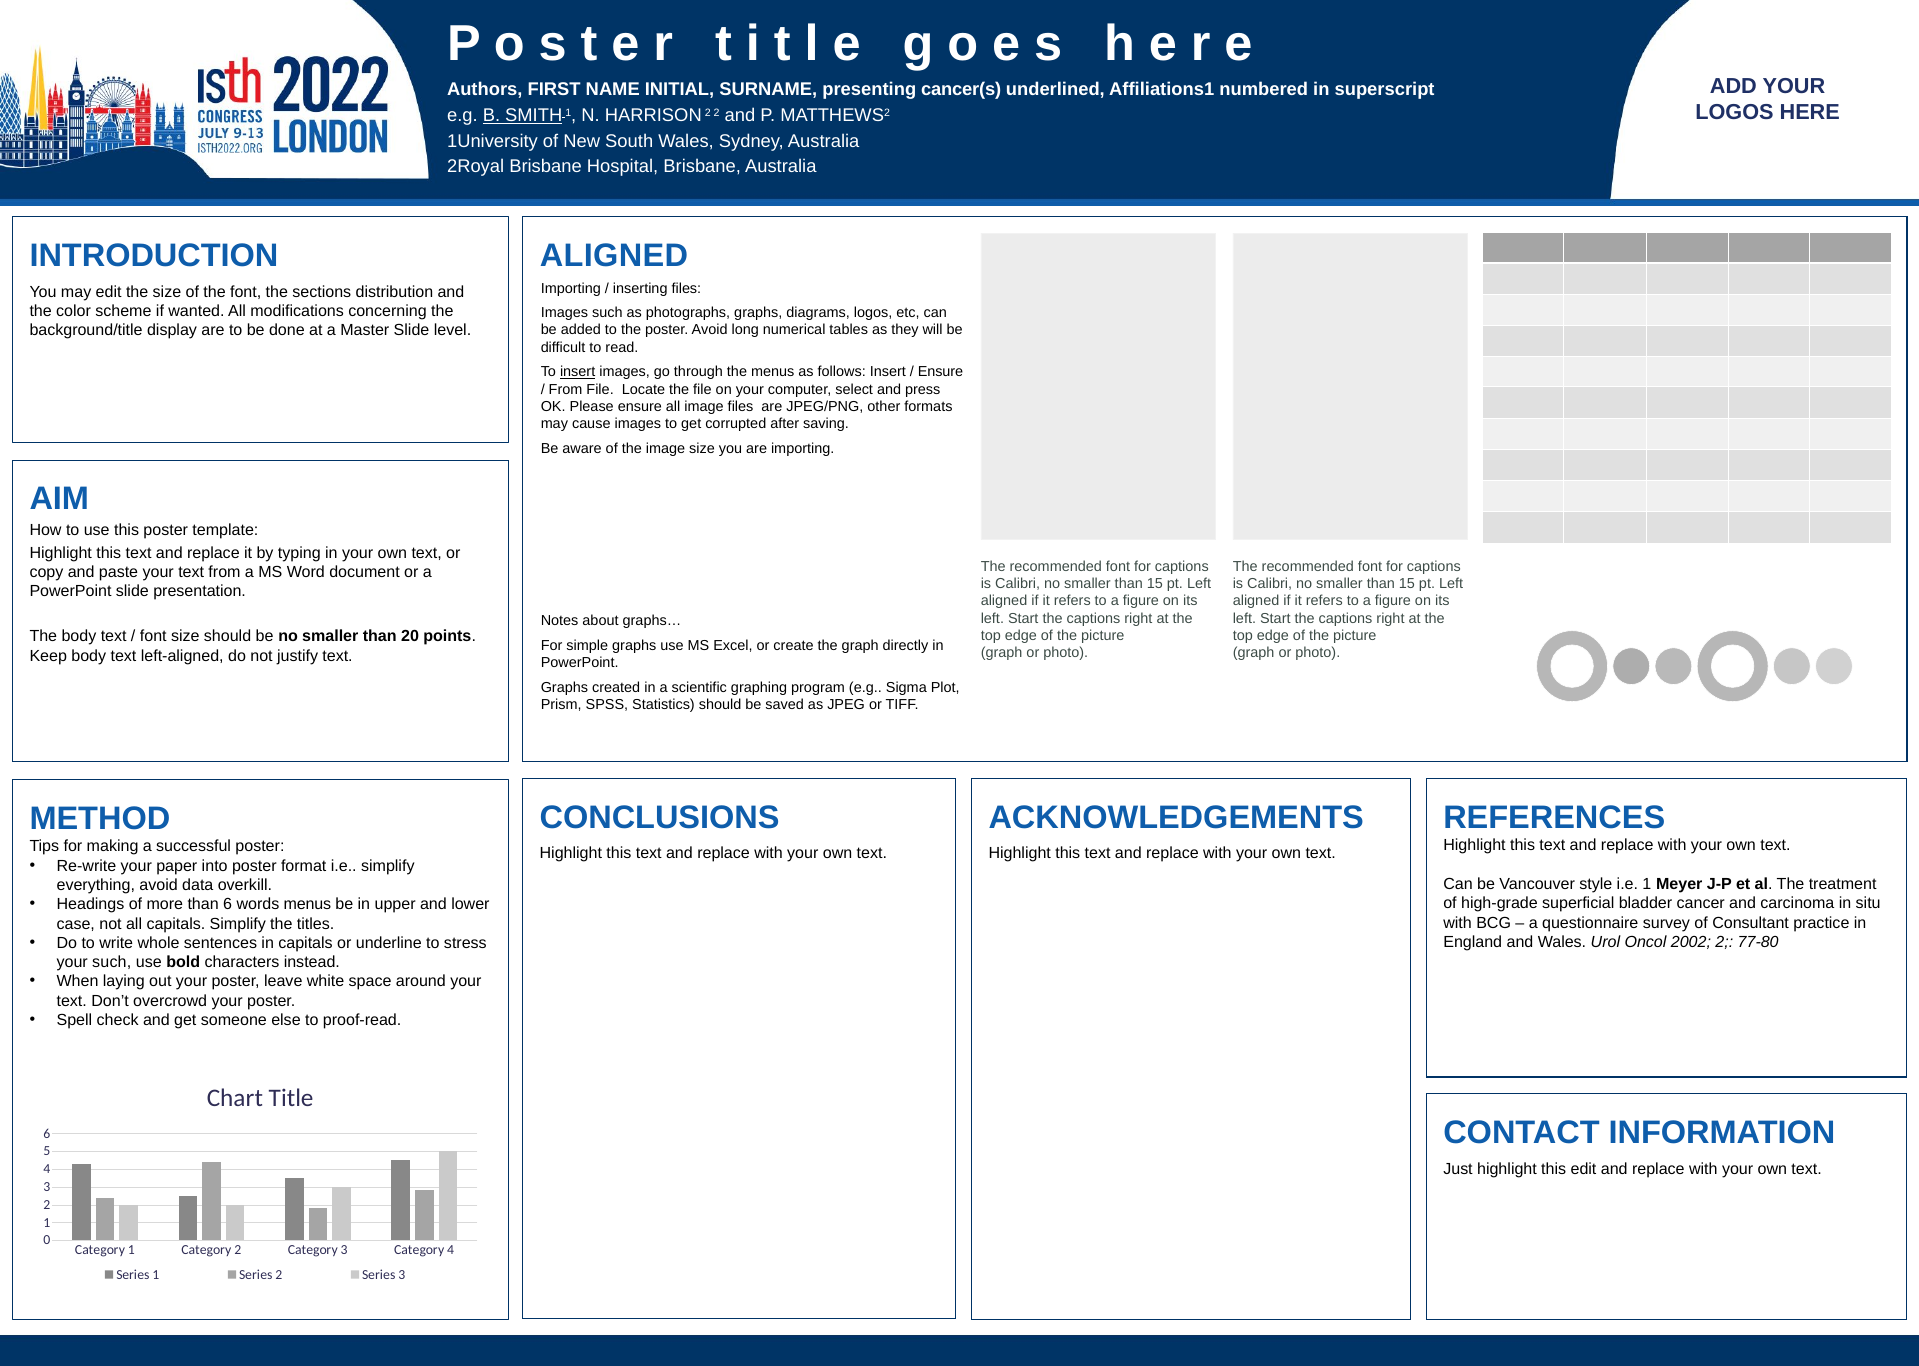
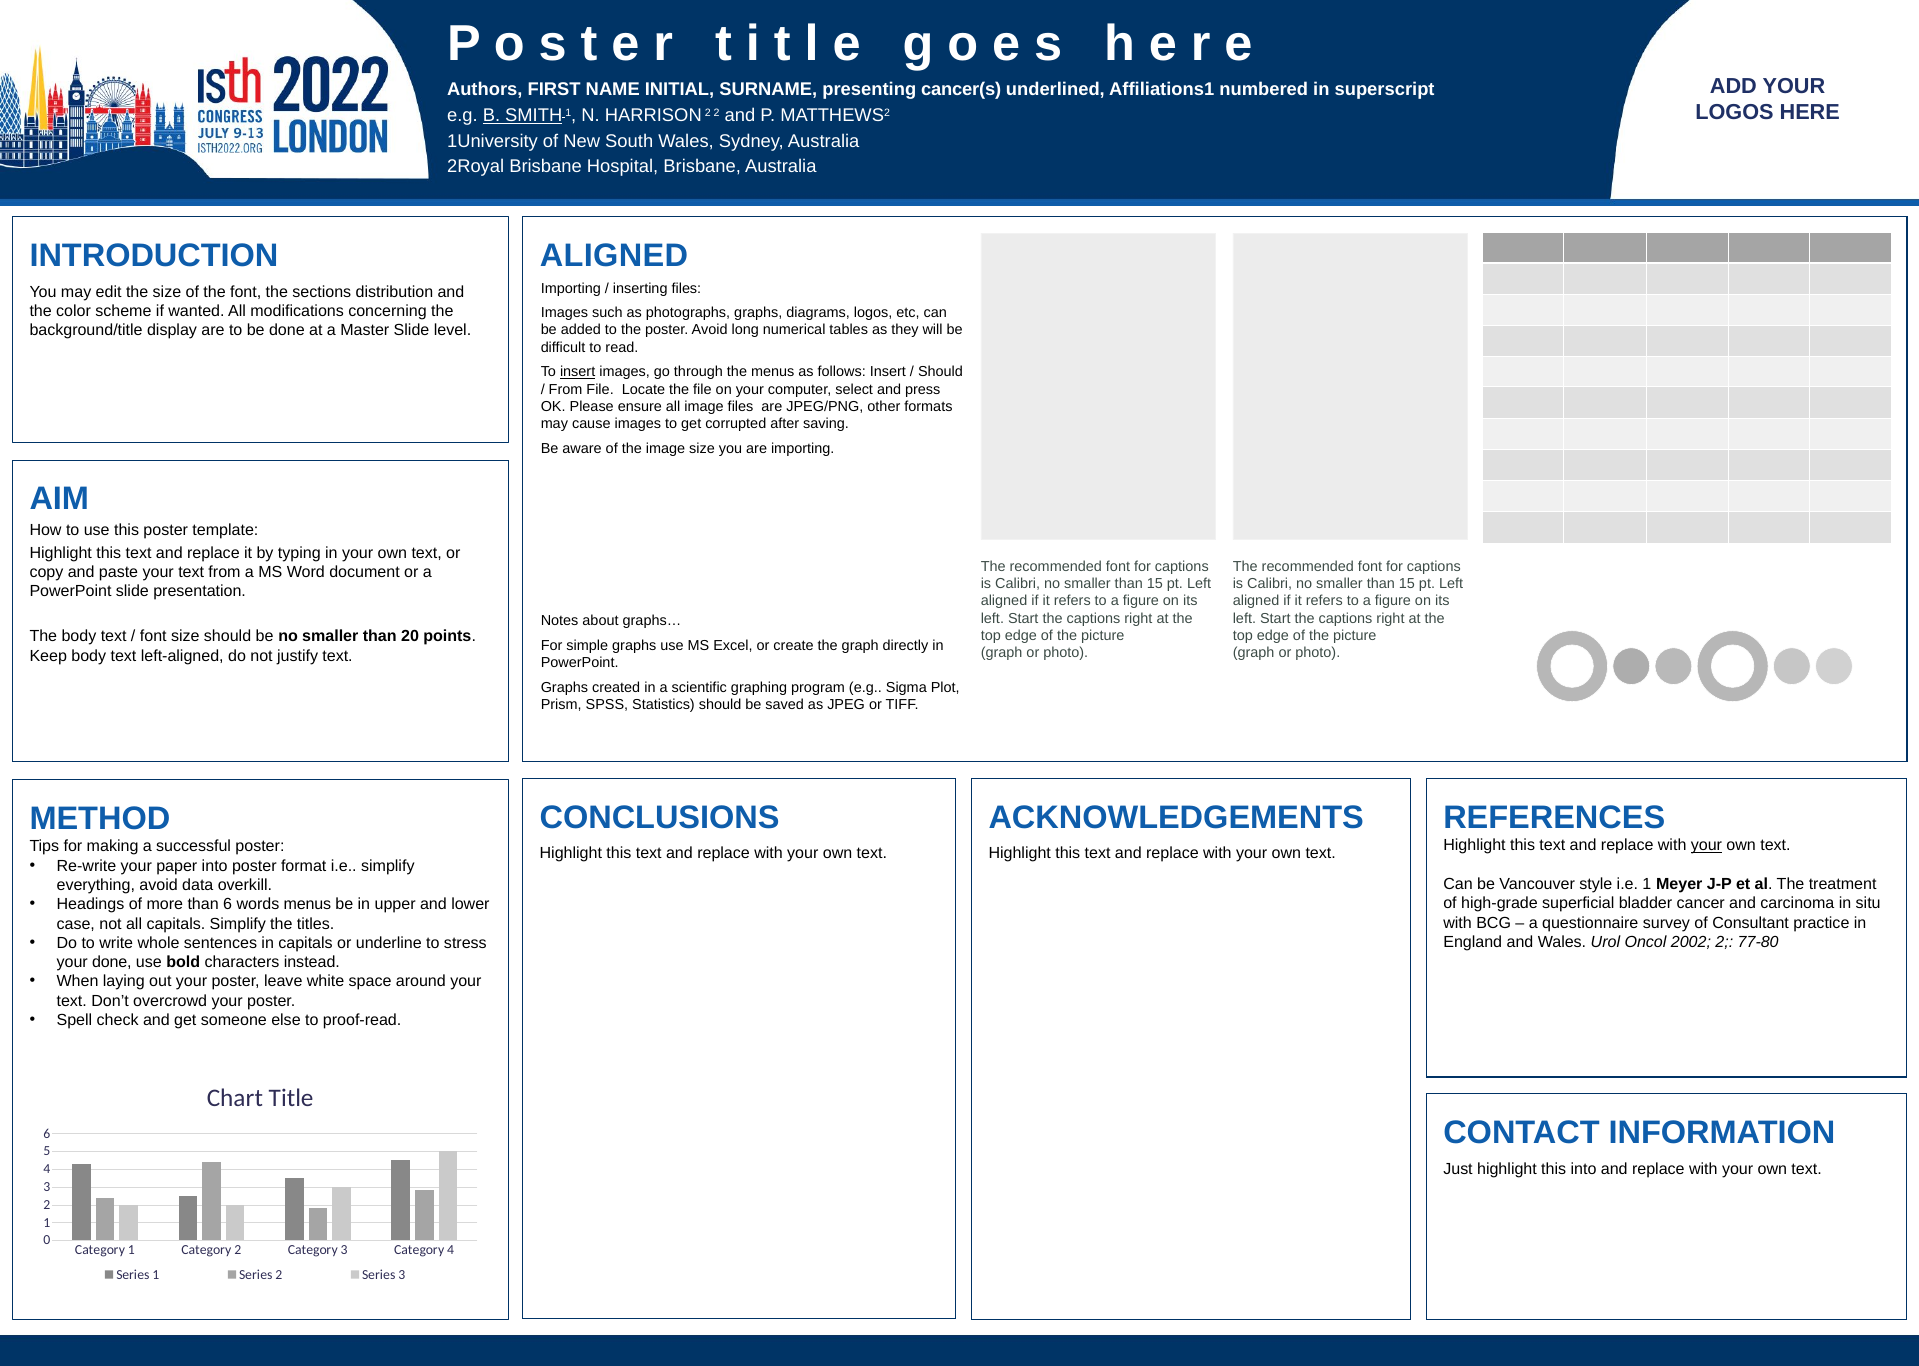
Ensure at (941, 372): Ensure -> Should
your at (1706, 846) underline: none -> present
your such: such -> done
this edit: edit -> into
